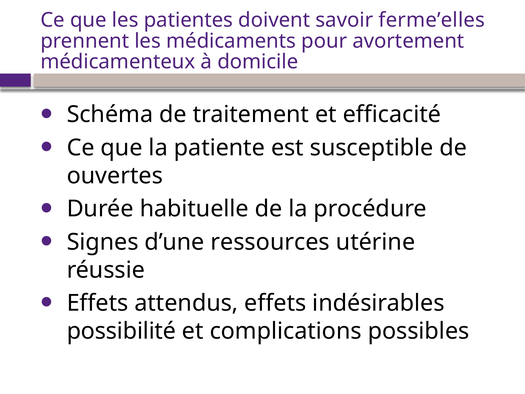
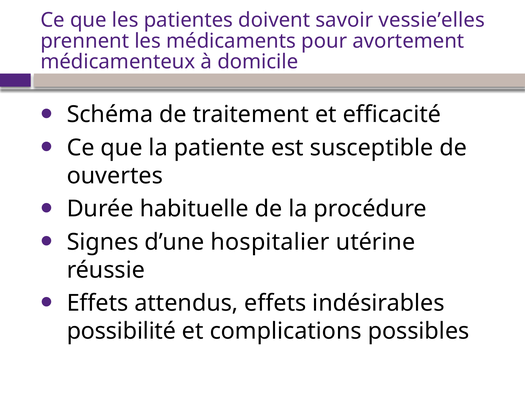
ferme’elles: ferme’elles -> vessie’elles
ressources: ressources -> hospitalier
